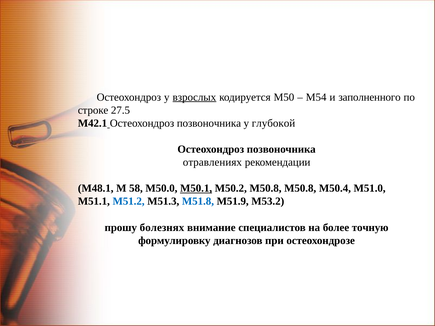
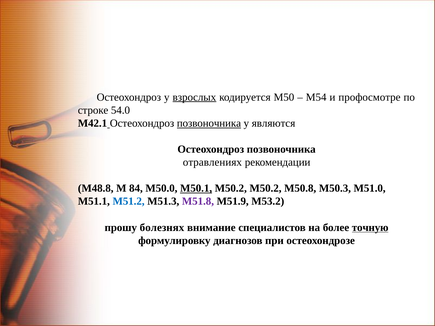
заполненного: заполненного -> профосмотре
27.5: 27.5 -> 54.0
позвоночника at (209, 123) underline: none -> present
глубокой: глубокой -> являются
М48.1: М48.1 -> М48.8
58: 58 -> 84
М50.2 М50.8: М50.8 -> М50.2
М50.4: М50.4 -> М50.3
М51.8 colour: blue -> purple
точную underline: none -> present
